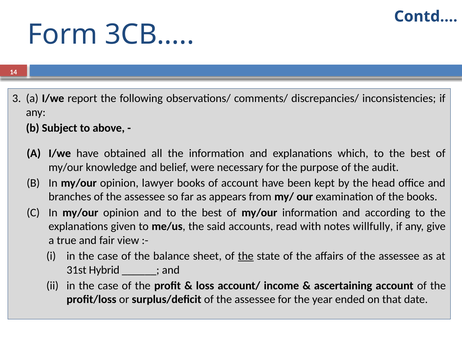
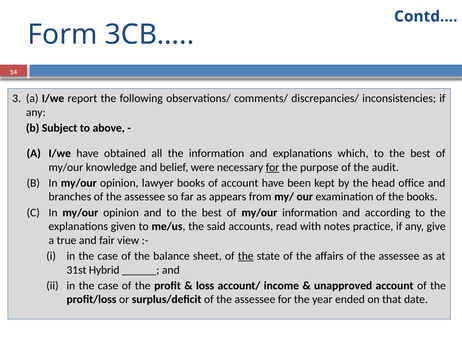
for at (273, 167) underline: none -> present
willfully: willfully -> practice
ascertaining: ascertaining -> unapproved
